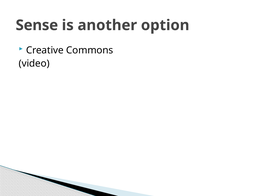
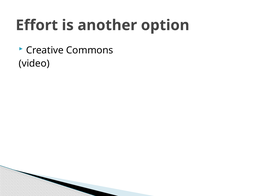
Sense: Sense -> Effort
